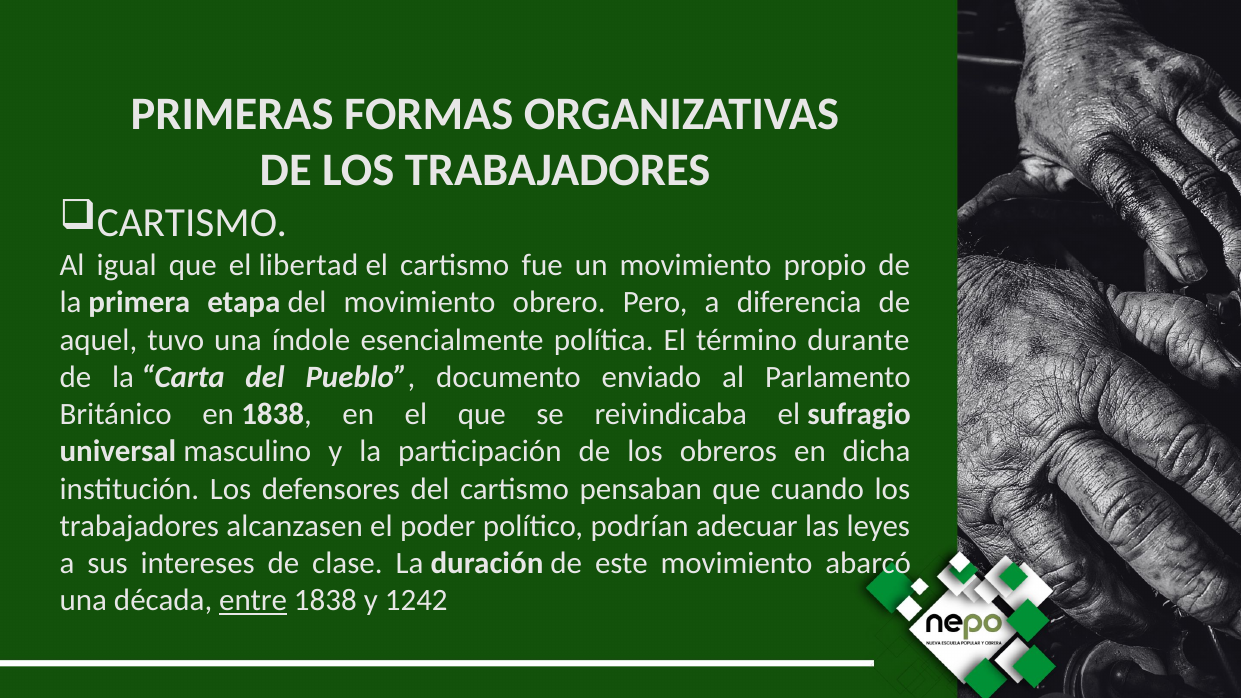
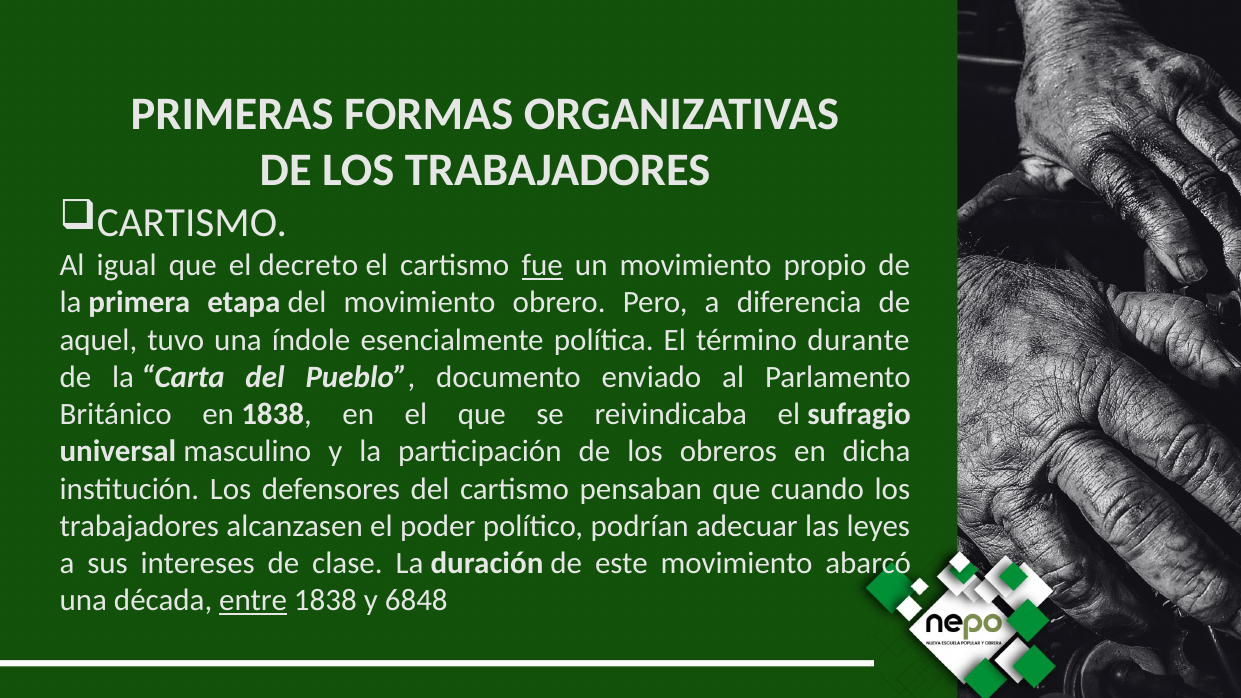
libertad: libertad -> decreto
fue underline: none -> present
1242: 1242 -> 6848
